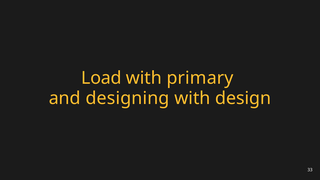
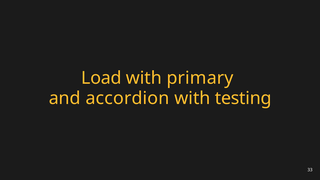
designing: designing -> accordion
design: design -> testing
